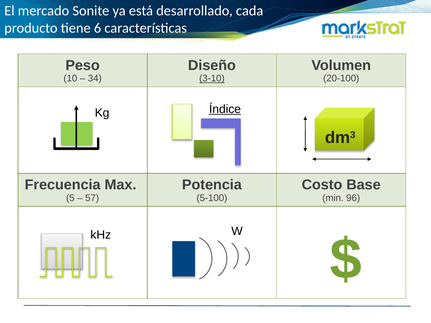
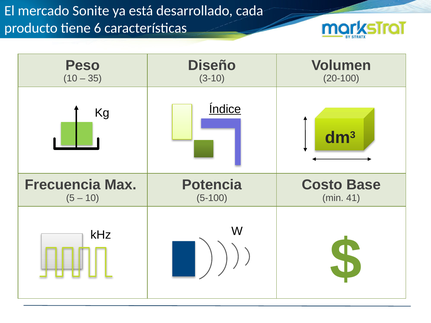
34: 34 -> 35
3-10 underline: present -> none
57 at (92, 198): 57 -> 10
96: 96 -> 41
